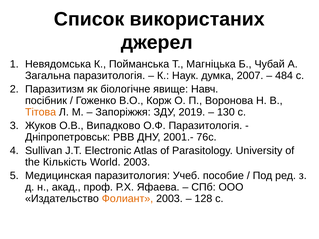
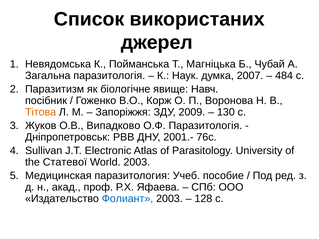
2019: 2019 -> 2009
Кількість: Кількість -> Статевої
Фолиант colour: orange -> blue
